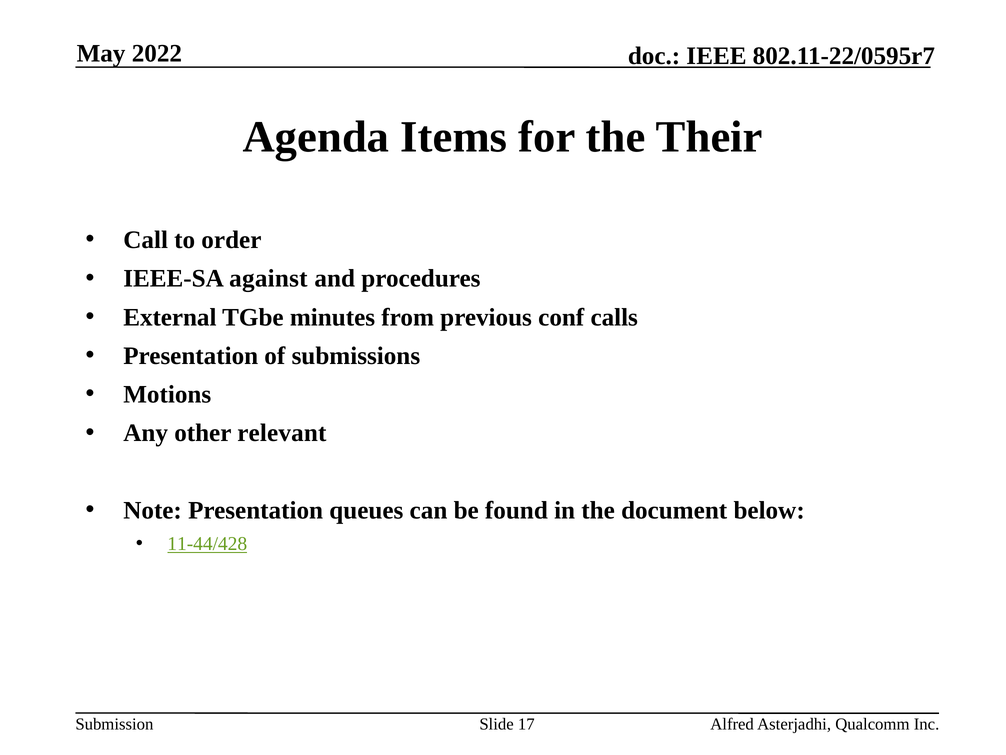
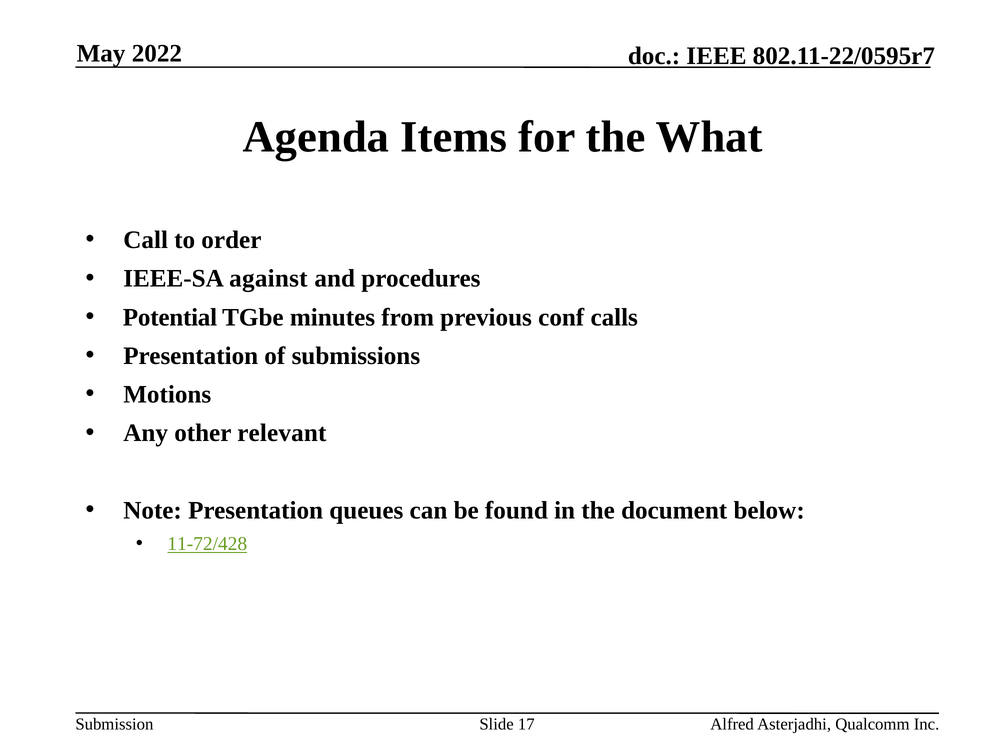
Their: Their -> What
External: External -> Potential
11-44/428: 11-44/428 -> 11-72/428
